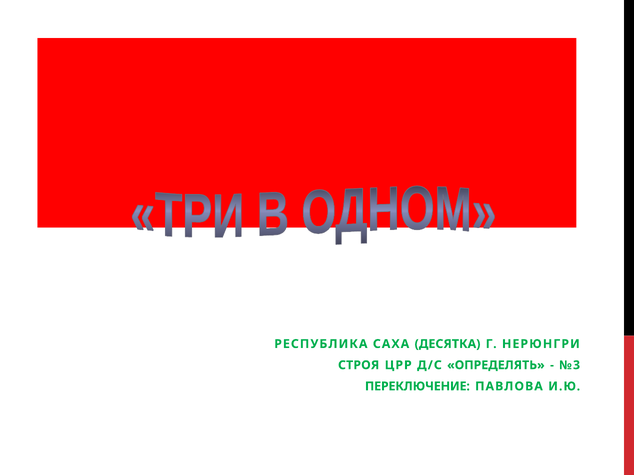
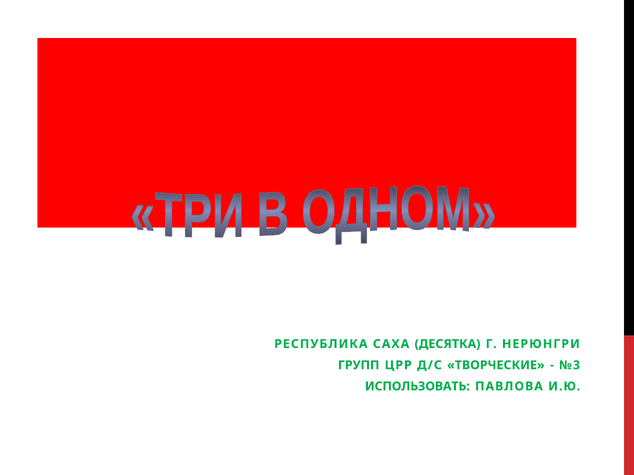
СТРОЯ: СТРОЯ -> ГРУПП
ОПРЕДЕЛЯТЬ: ОПРЕДЕЛЯТЬ -> ТВОРЧЕСКИЕ
ПЕРЕКЛЮЧЕНИЕ: ПЕРЕКЛЮЧЕНИЕ -> ИСПОЛЬЗОВАТЬ
